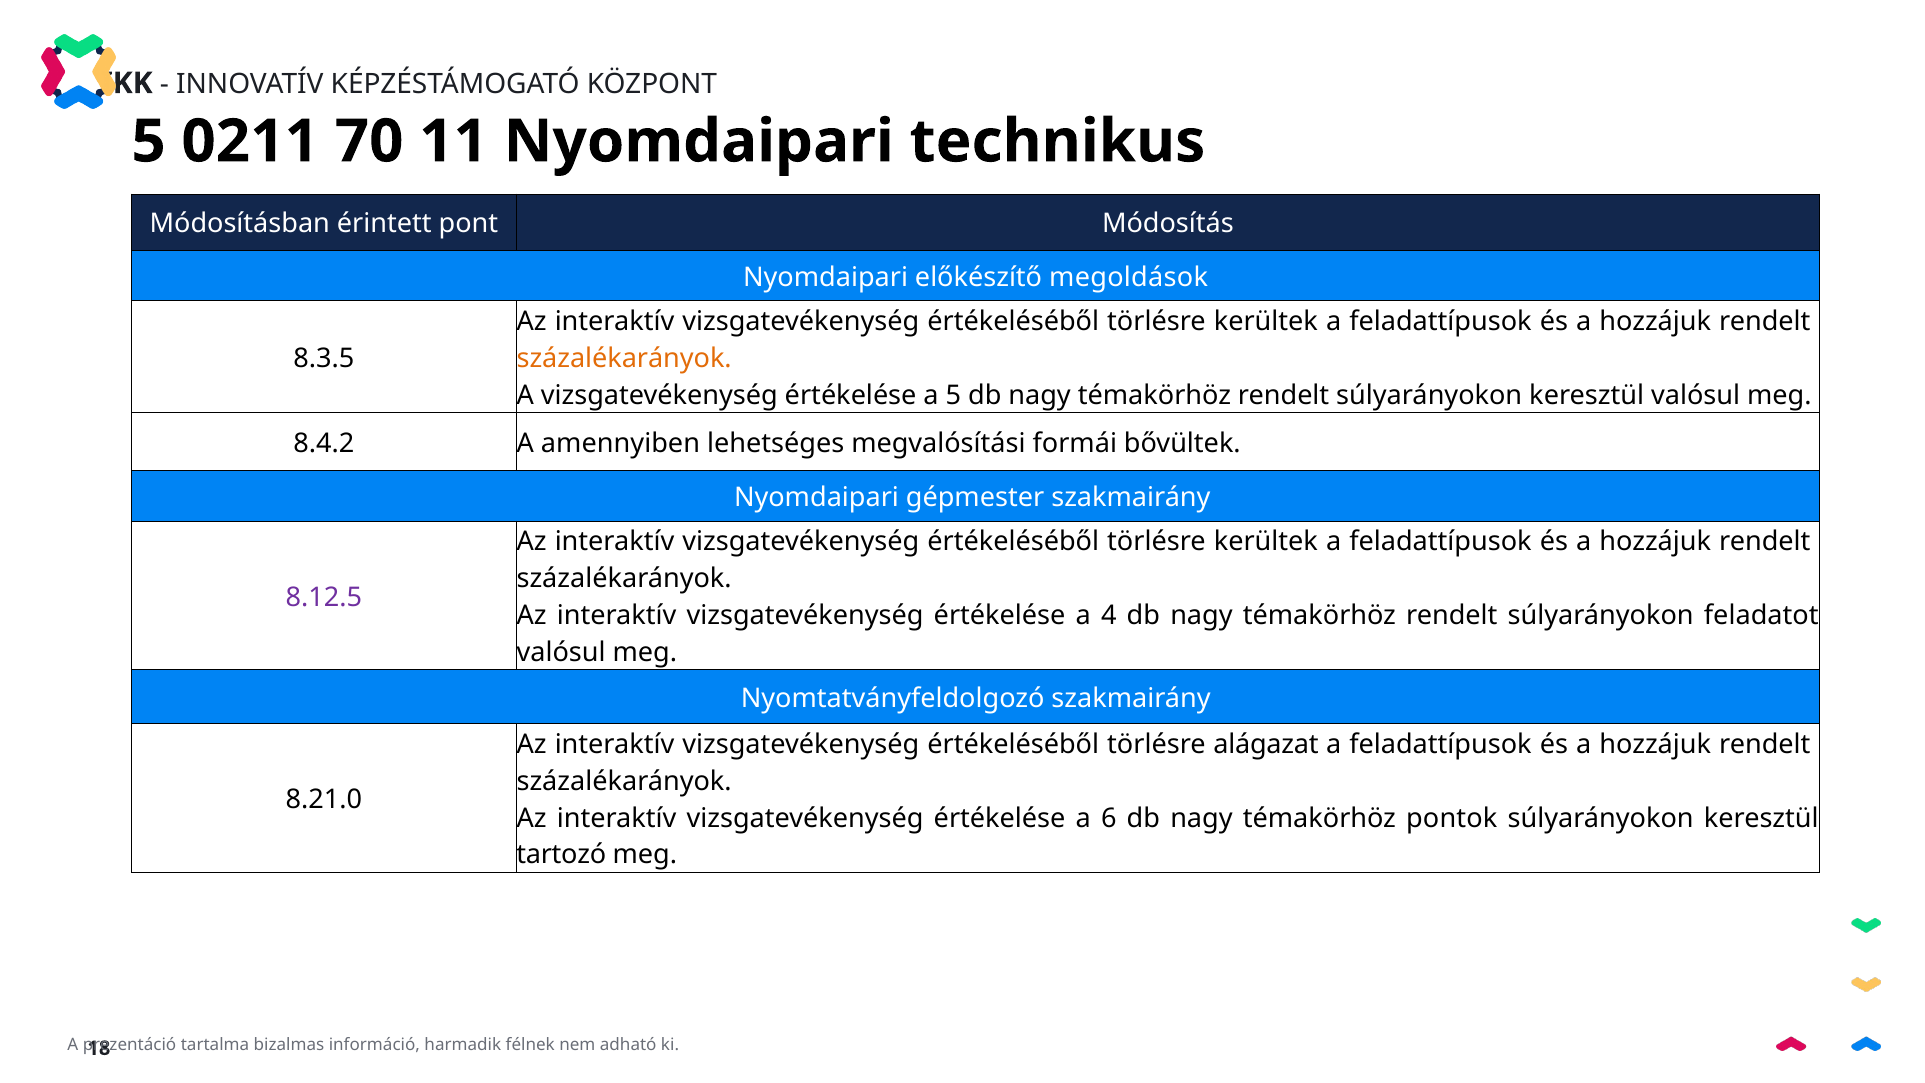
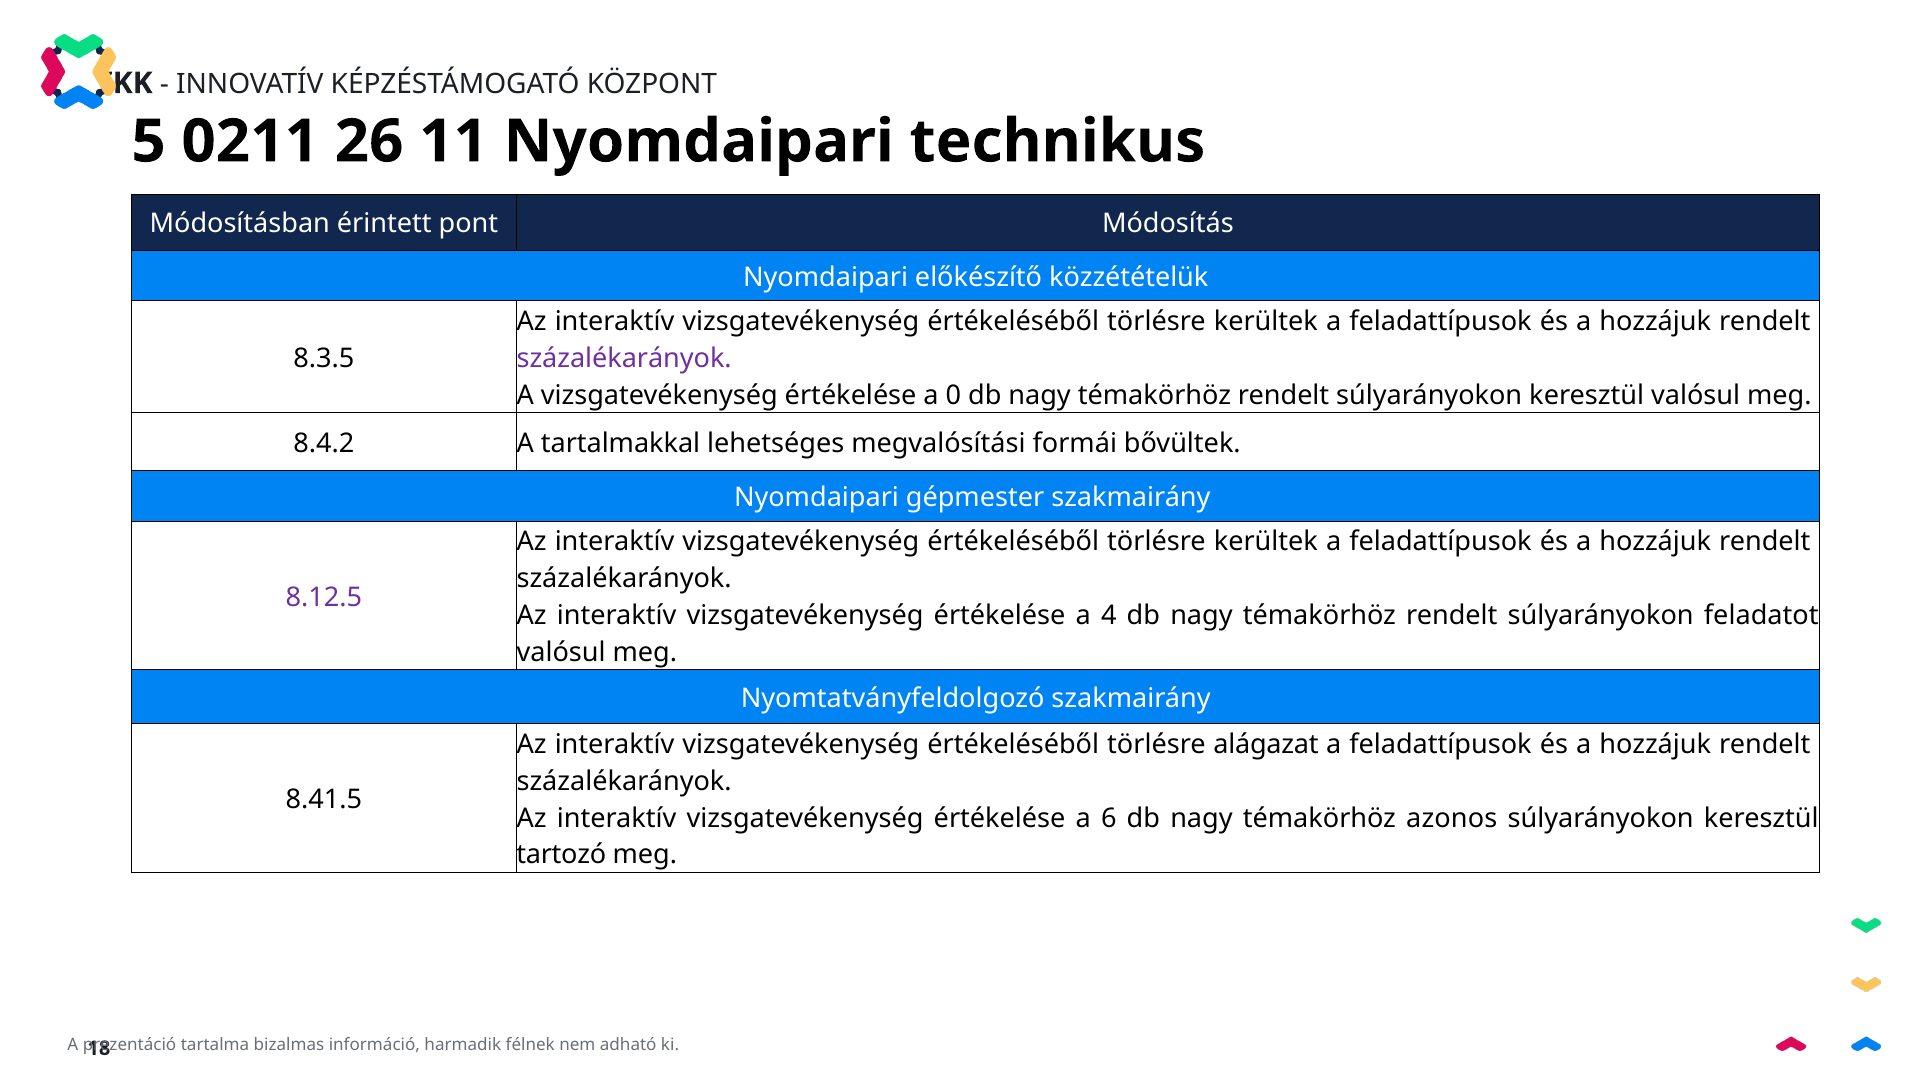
70: 70 -> 26
megoldások: megoldások -> közzétételük
százalékarányok at (624, 358) colour: orange -> purple
a 5: 5 -> 0
amennyiben: amennyiben -> tartalmakkal
8.21.0: 8.21.0 -> 8.41.5
pontok: pontok -> azonos
